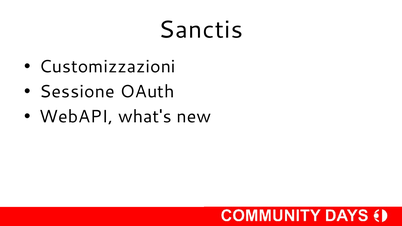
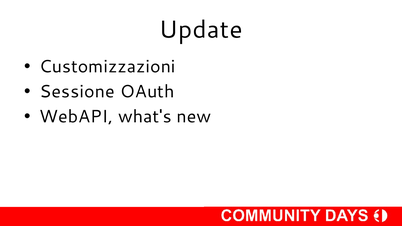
Sanctis: Sanctis -> Update
